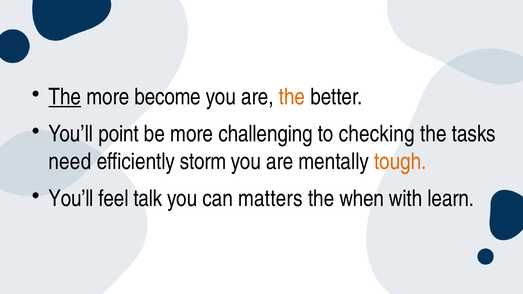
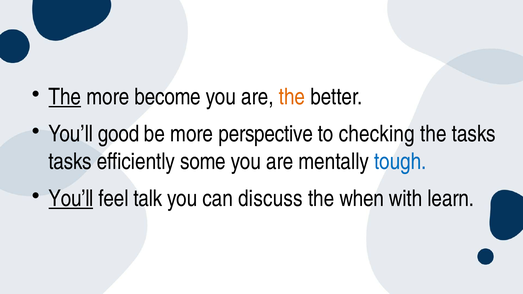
point: point -> good
challenging: challenging -> perspective
need at (70, 162): need -> tasks
storm: storm -> some
tough colour: orange -> blue
You’ll at (71, 199) underline: none -> present
matters: matters -> discuss
